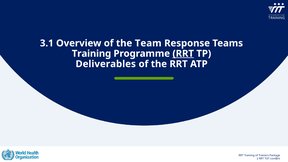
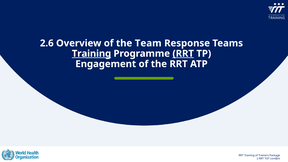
3.1: 3.1 -> 2.6
Training at (91, 54) underline: none -> present
Deliverables: Deliverables -> Engagement
